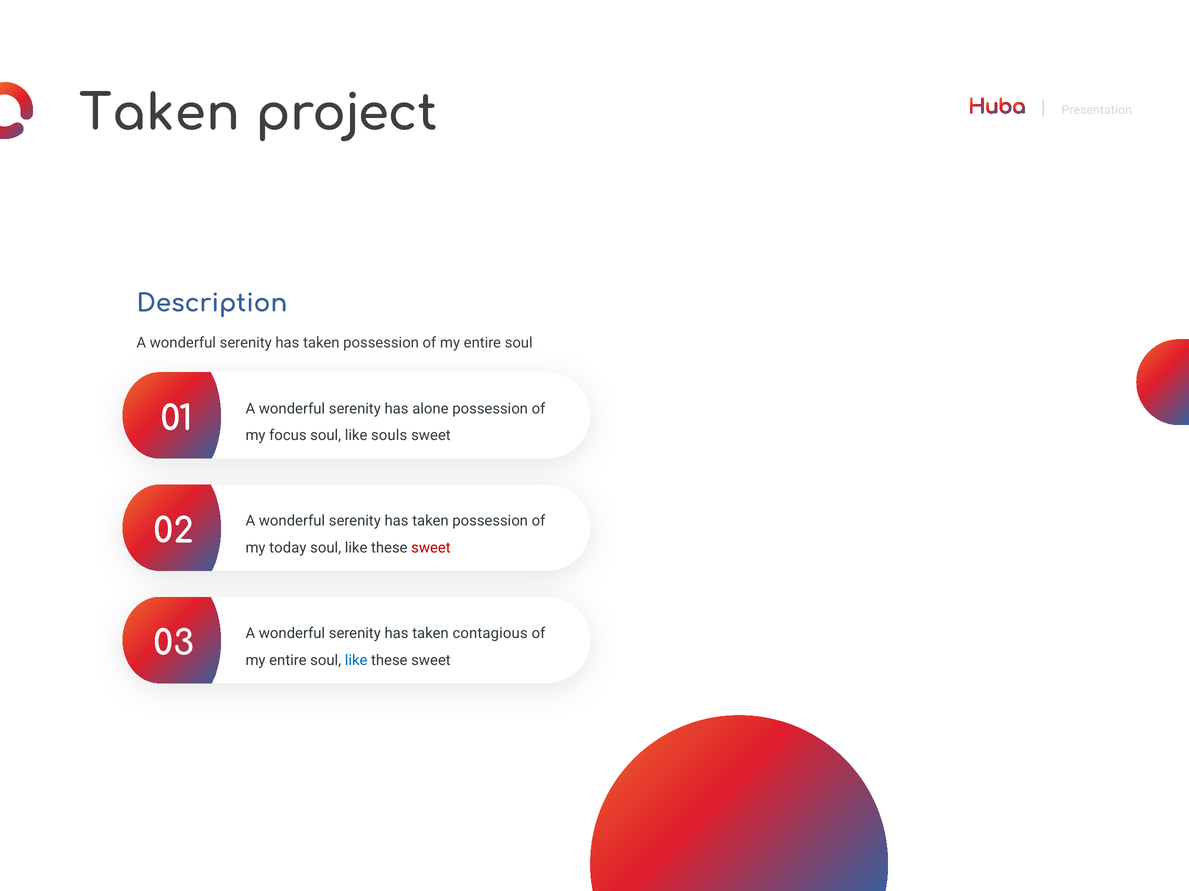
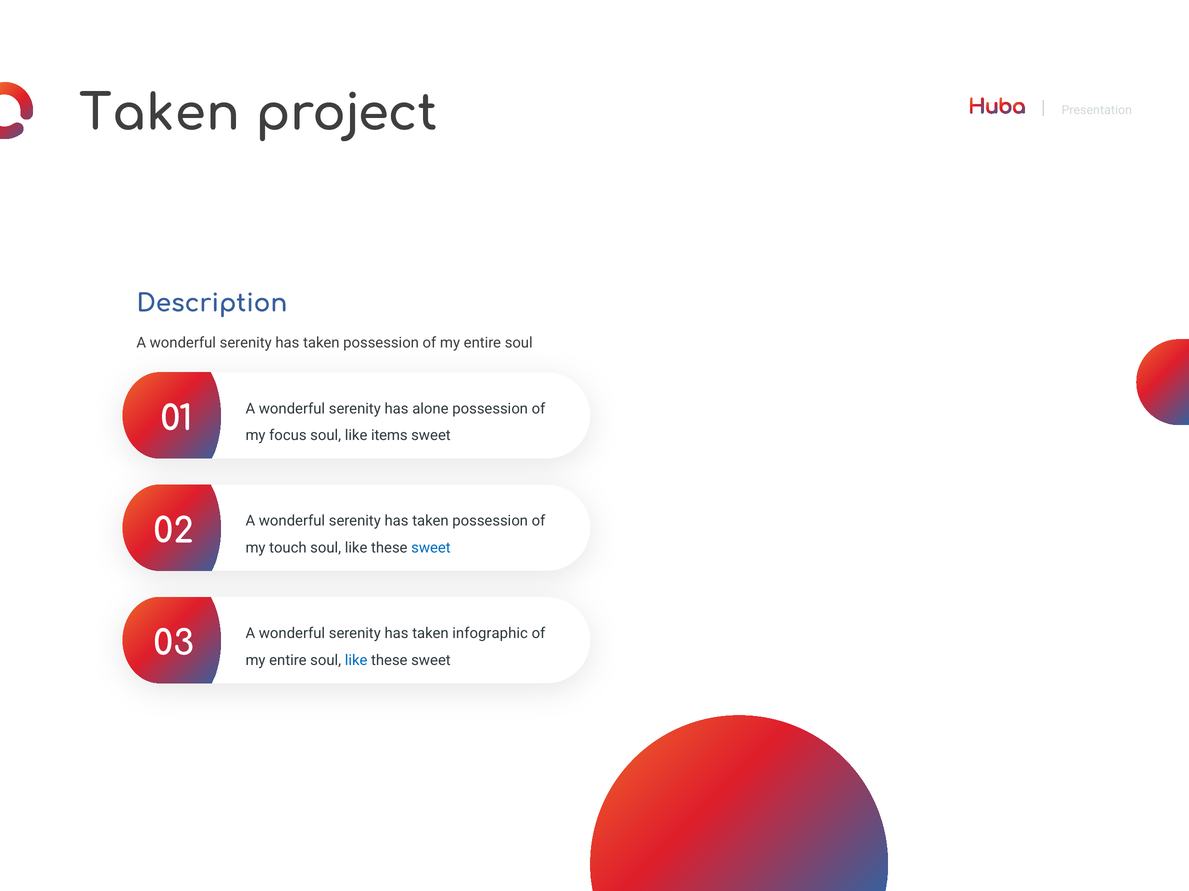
souls: souls -> items
today: today -> touch
sweet at (431, 548) colour: red -> blue
contagious: contagious -> infographic
